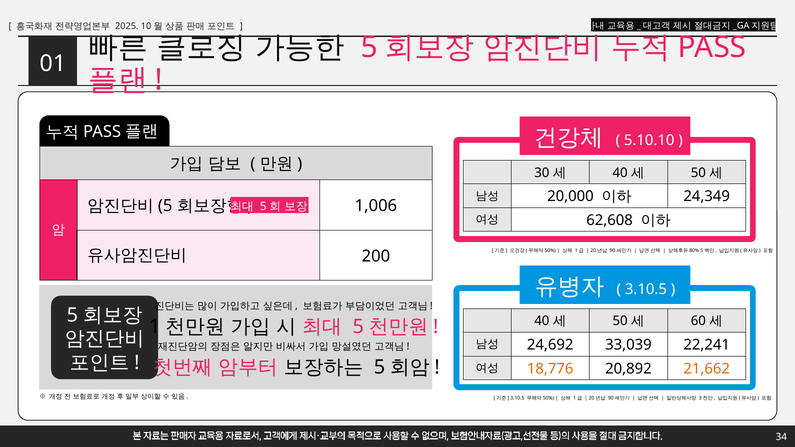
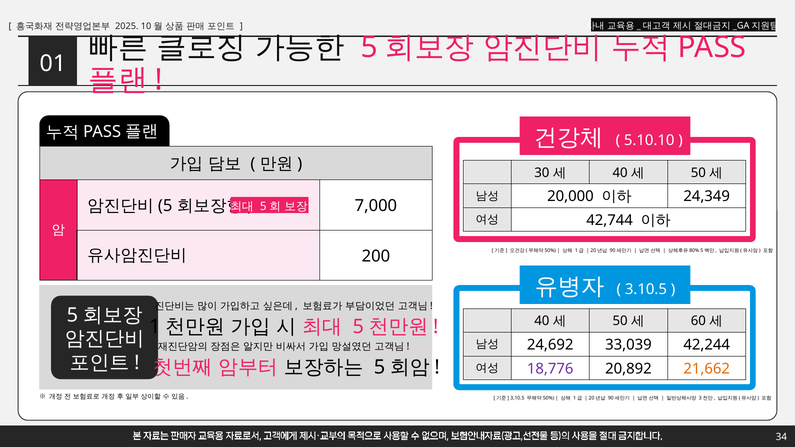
1,006: 1,006 -> 7,000
62,608: 62,608 -> 42,744
22,241: 22,241 -> 42,244
18,776 colour: orange -> purple
